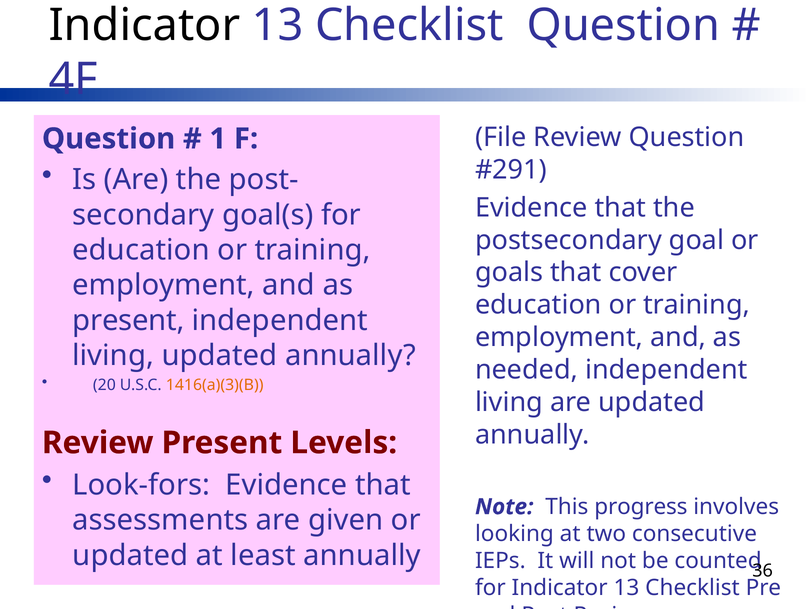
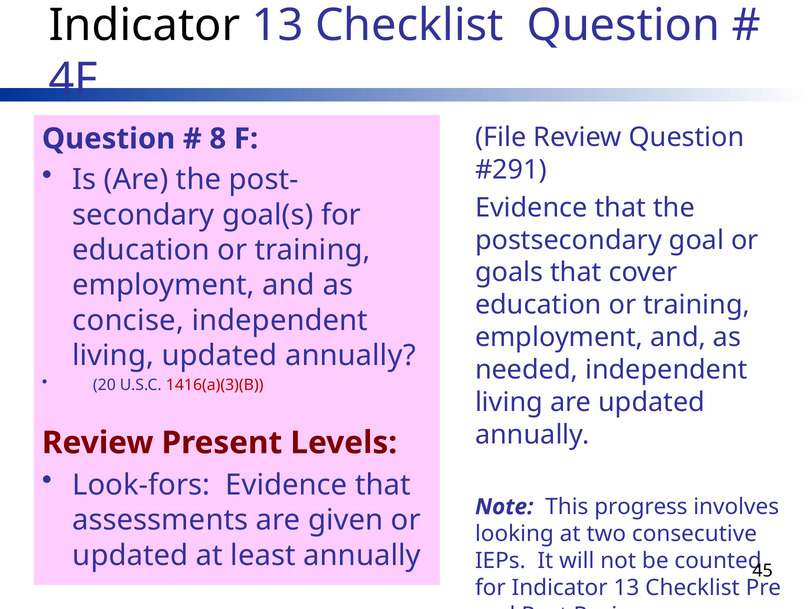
1: 1 -> 8
present at (128, 320): present -> concise
1416(a)(3)(B colour: orange -> red
36: 36 -> 45
